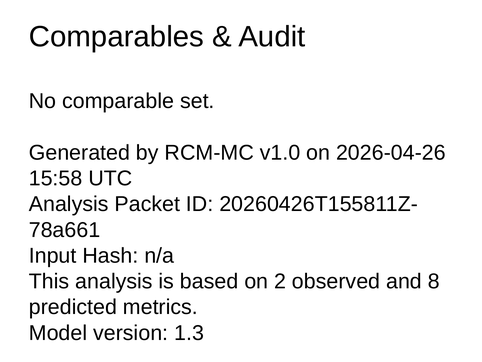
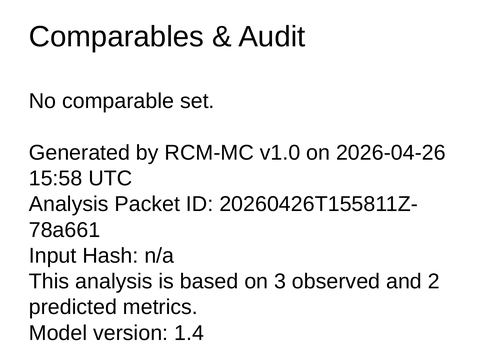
2: 2 -> 3
8: 8 -> 2
1.3: 1.3 -> 1.4
